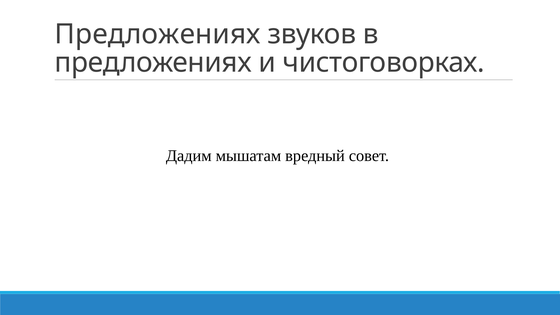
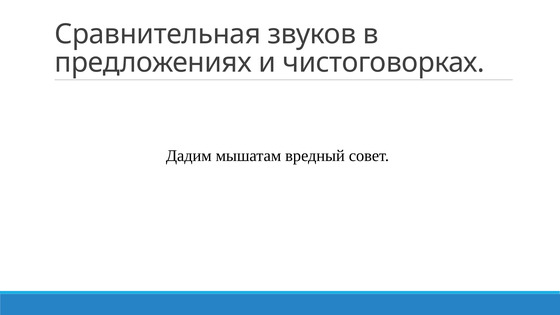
Предложениях at (158, 34): Предложениях -> Сравнительная
